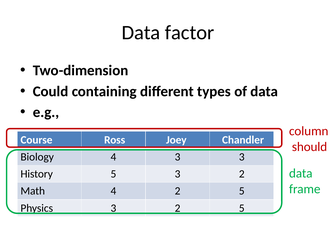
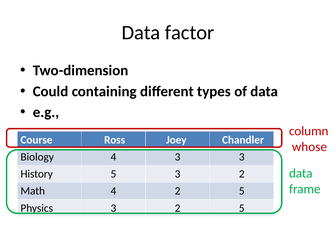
should: should -> whose
